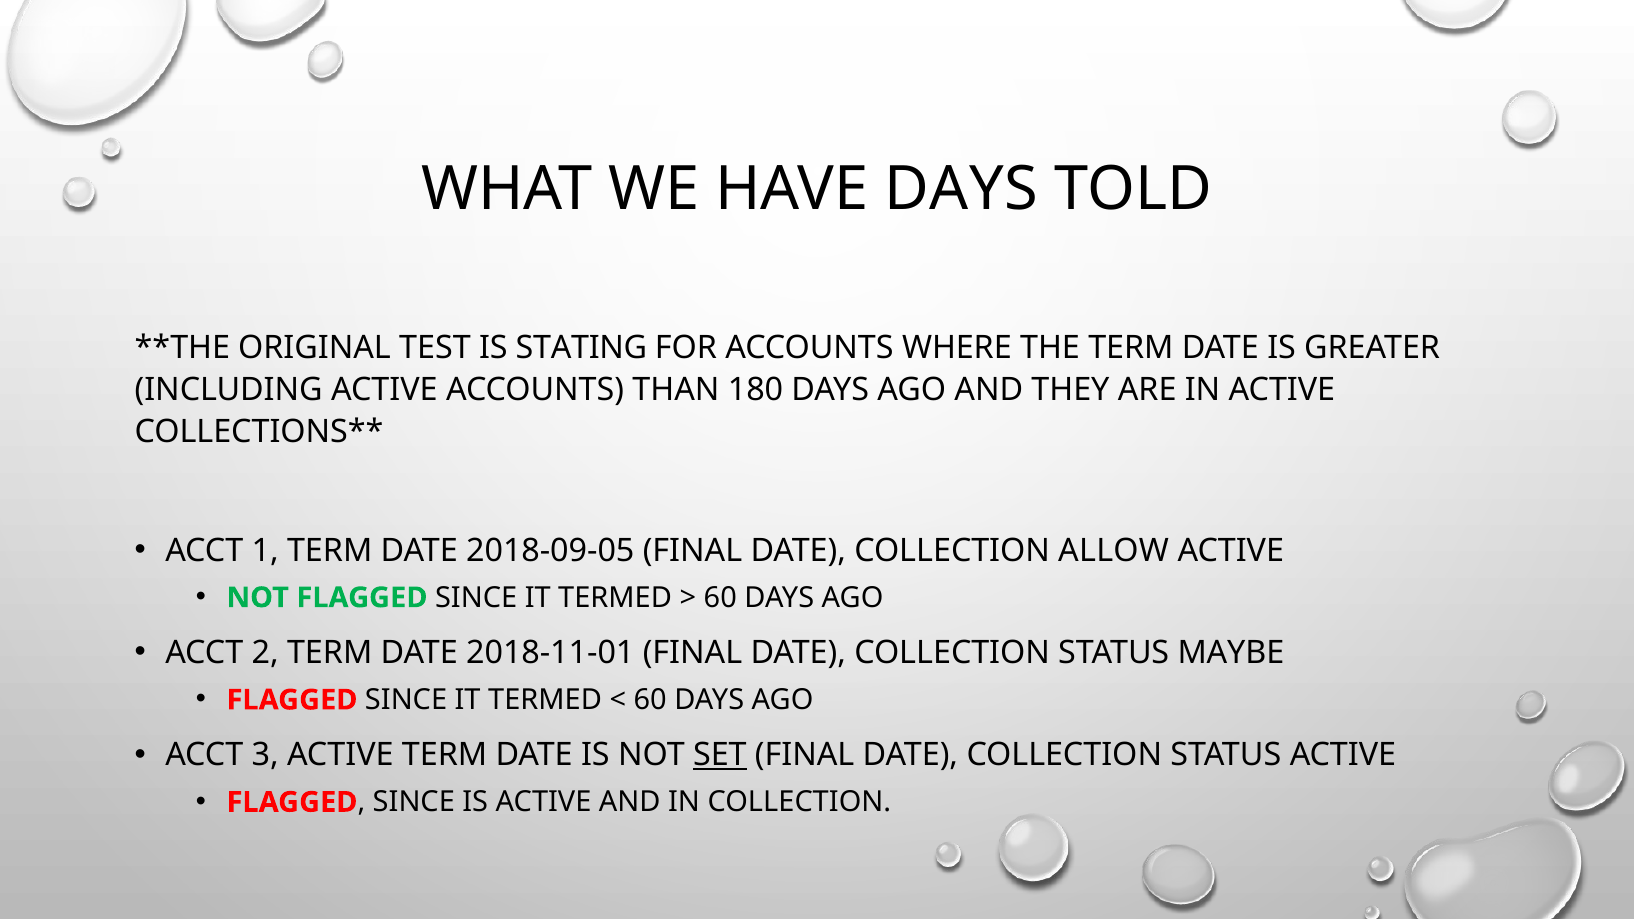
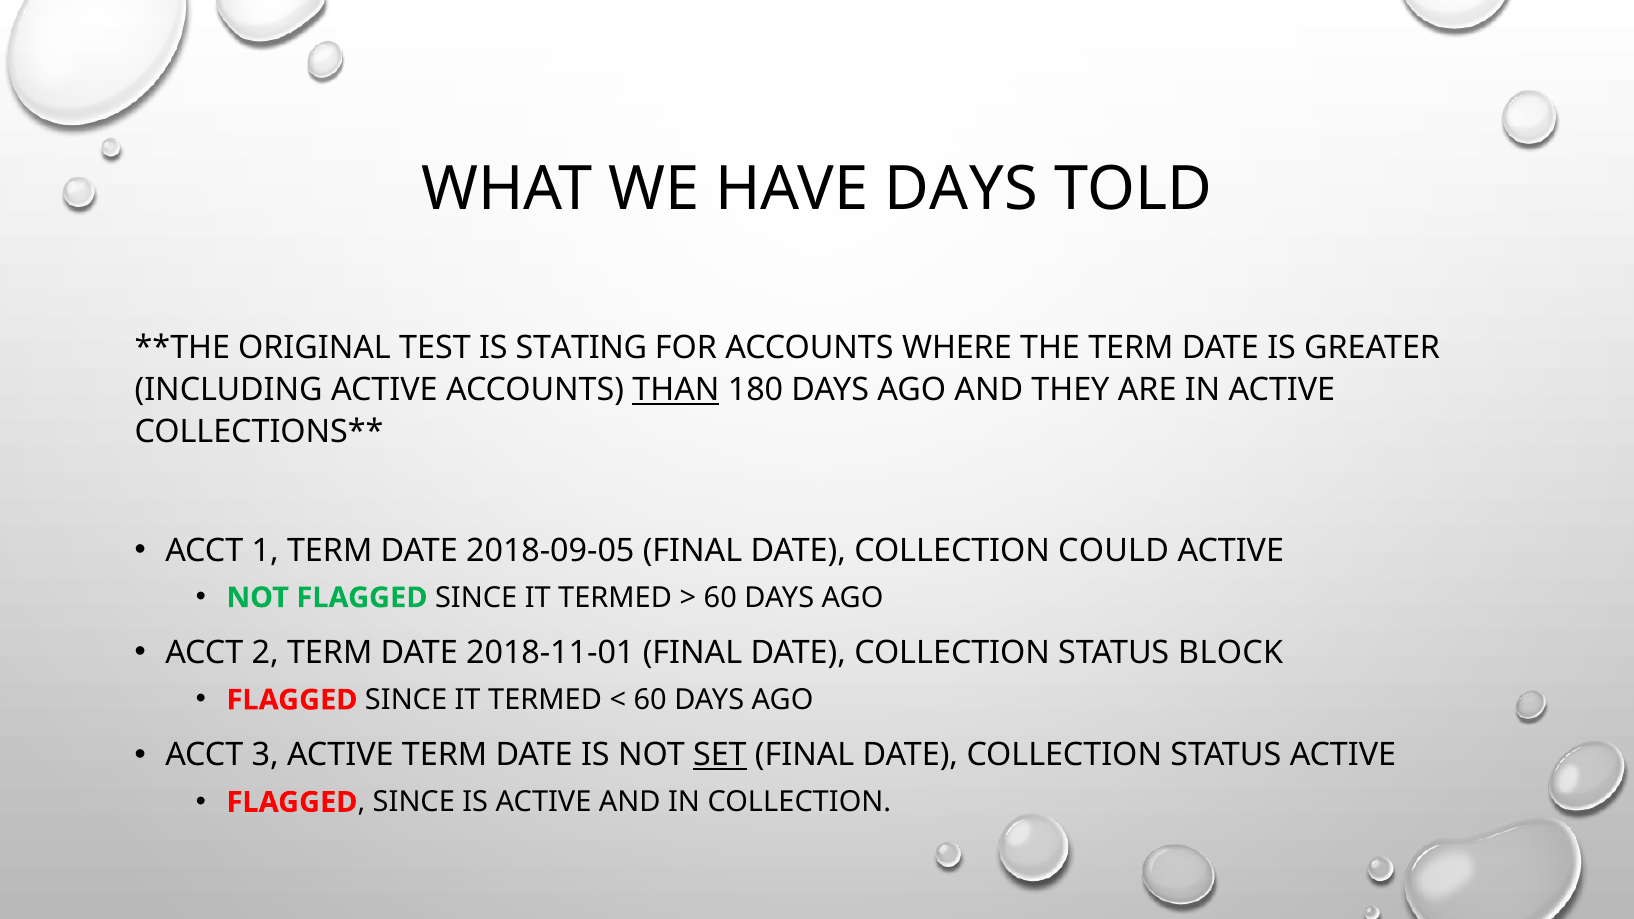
THAN underline: none -> present
ALLOW: ALLOW -> COULD
MAYBE: MAYBE -> BLOCK
